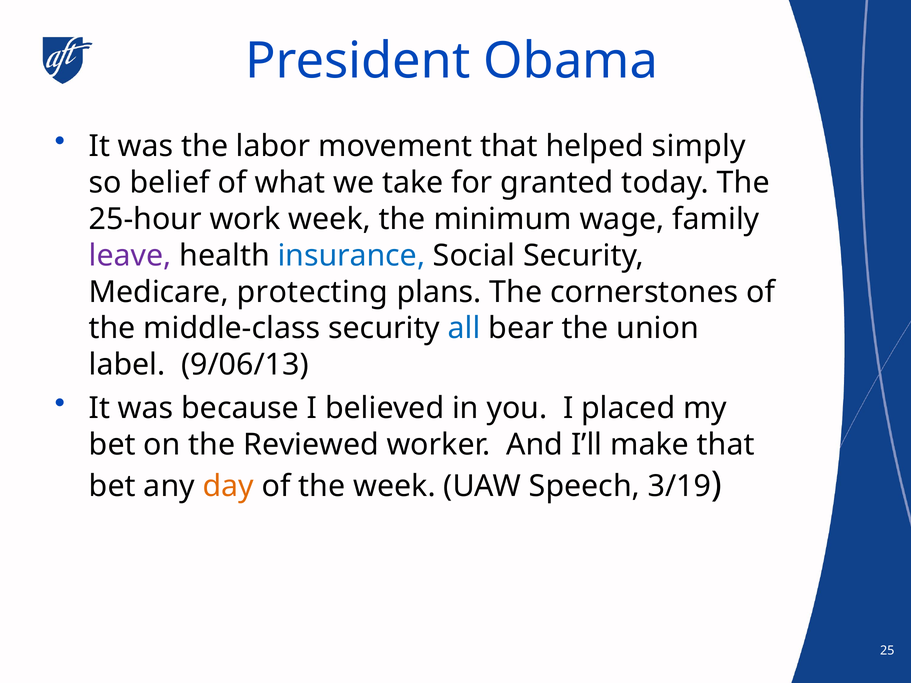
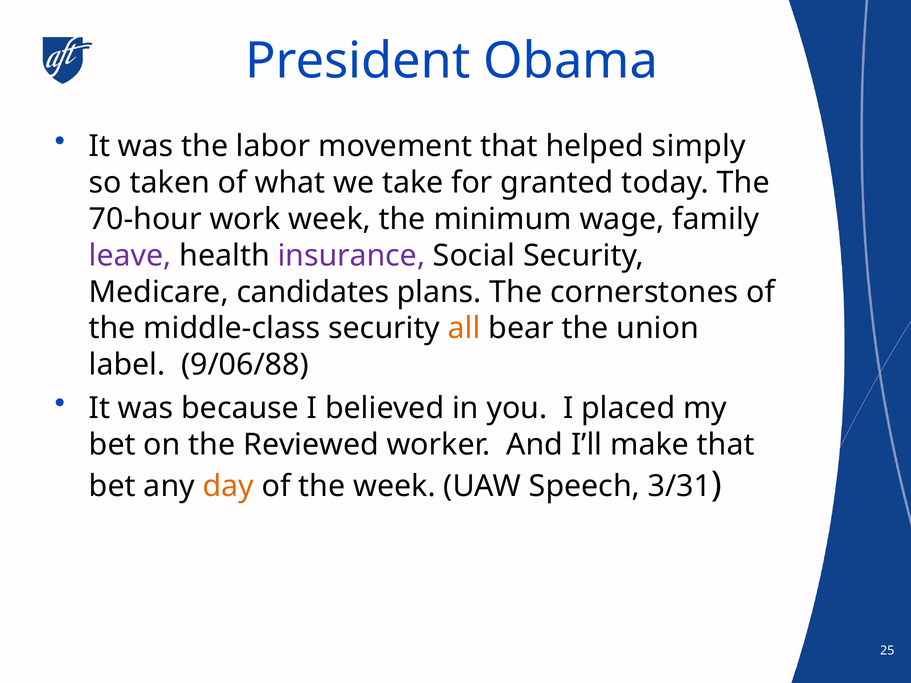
belief: belief -> taken
25-hour: 25-hour -> 70-hour
insurance colour: blue -> purple
protecting: protecting -> candidates
all colour: blue -> orange
9/06/13: 9/06/13 -> 9/06/88
3/19: 3/19 -> 3/31
